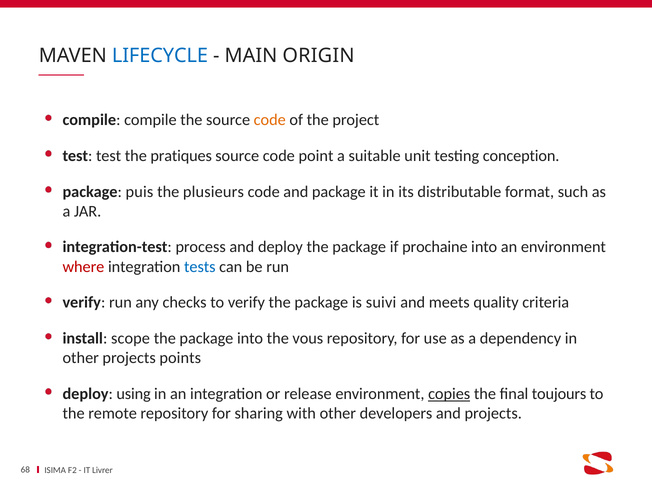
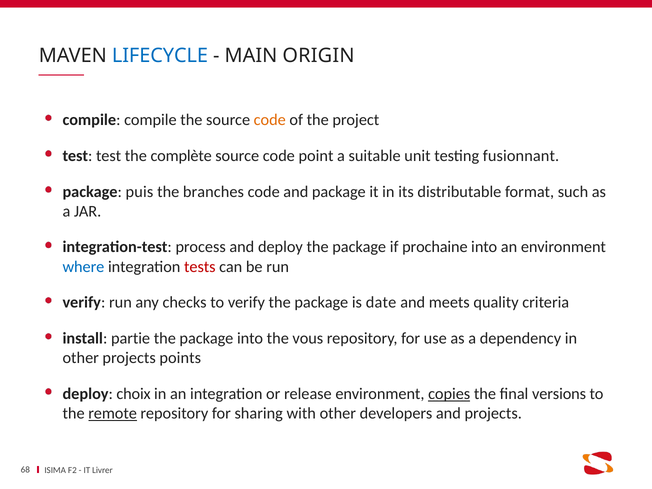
pratiques: pratiques -> complète
conception: conception -> fusionnant
plusieurs: plusieurs -> branches
where colour: red -> blue
tests colour: blue -> red
suivi: suivi -> date
scope: scope -> partie
using: using -> choix
toujours: toujours -> versions
remote underline: none -> present
